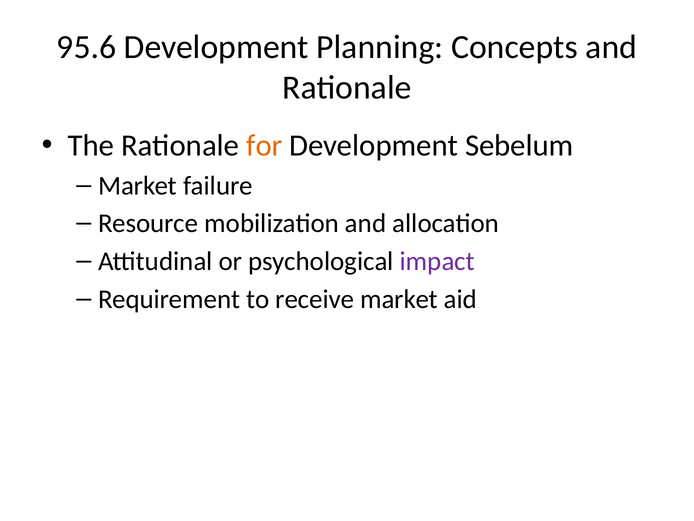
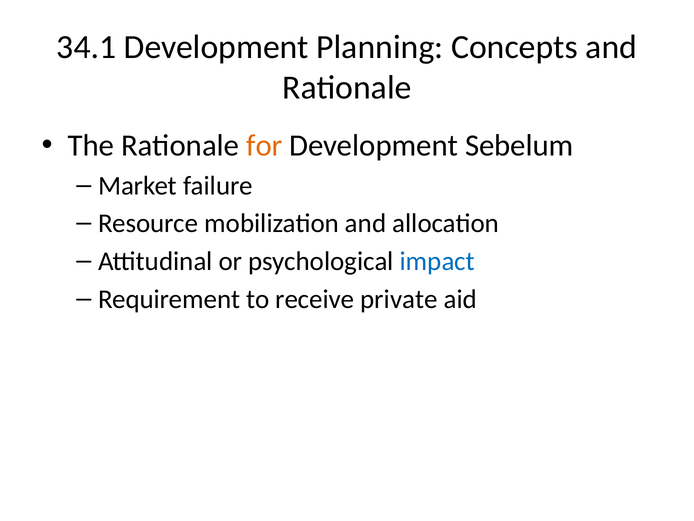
95.6: 95.6 -> 34.1
impact colour: purple -> blue
receive market: market -> private
